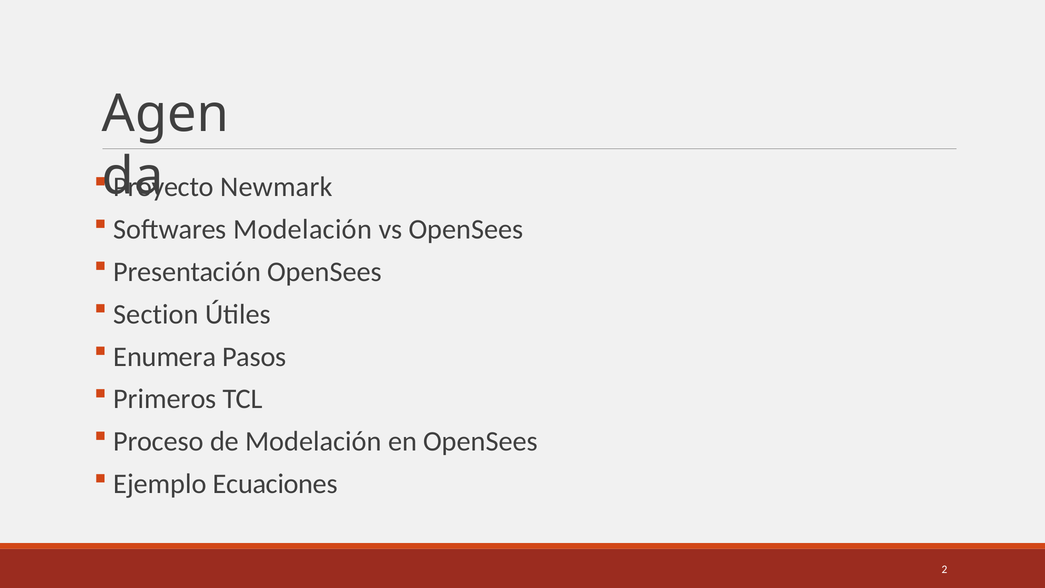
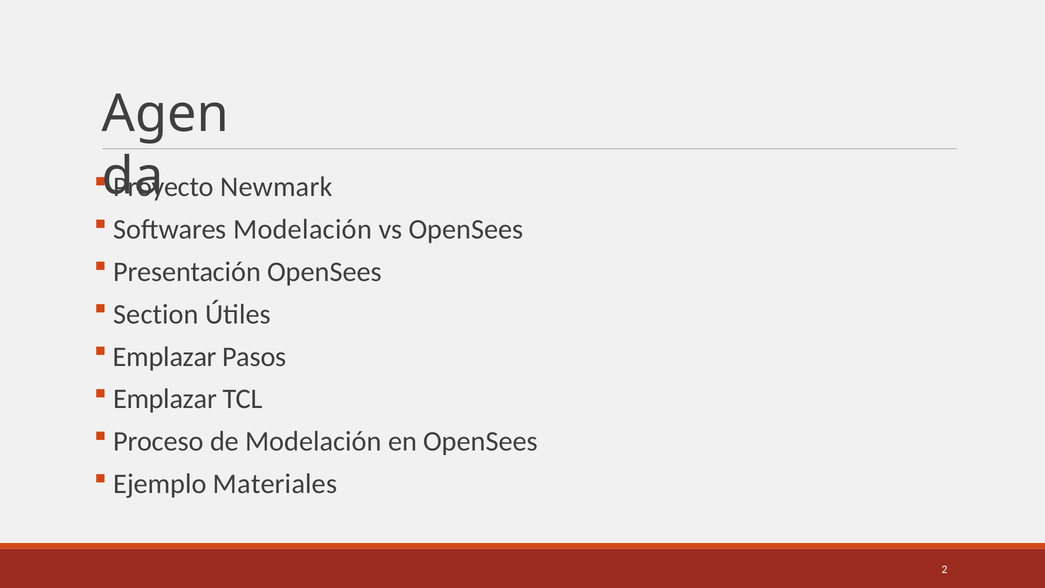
Enumera at (165, 357): Enumera -> Emplazar
Primeros at (165, 399): Primeros -> Emplazar
Ecuaciones: Ecuaciones -> Materiales
